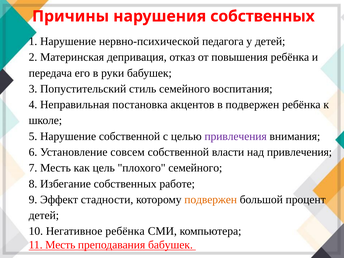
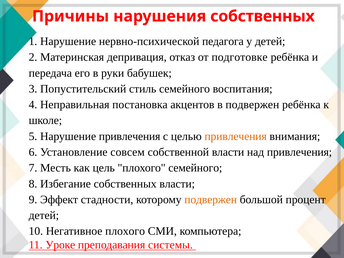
повышения: повышения -> подготовке
Нарушение собственной: собственной -> привлечения
привлечения at (236, 136) colour: purple -> orange
собственных работе: работе -> власти
Негативное ребёнка: ребёнка -> плохого
11 Месть: Месть -> Уроке
преподавания бабушек: бабушек -> системы
